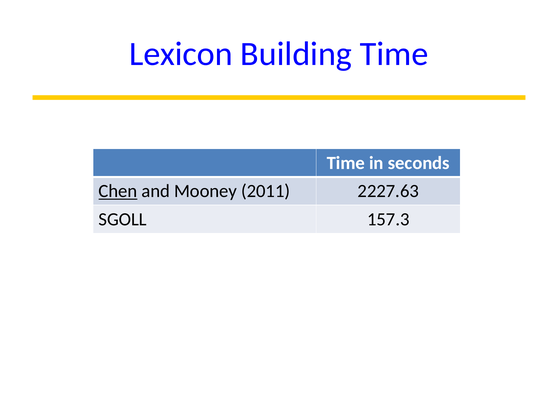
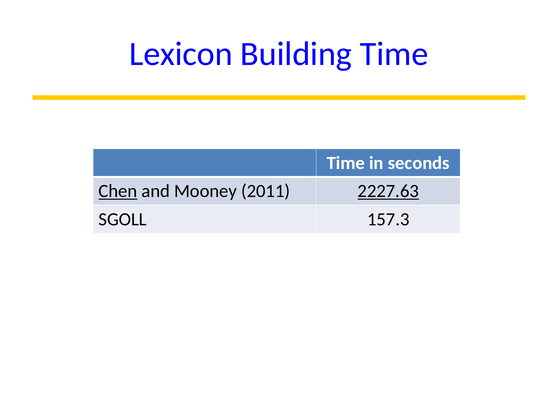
2227.63 underline: none -> present
